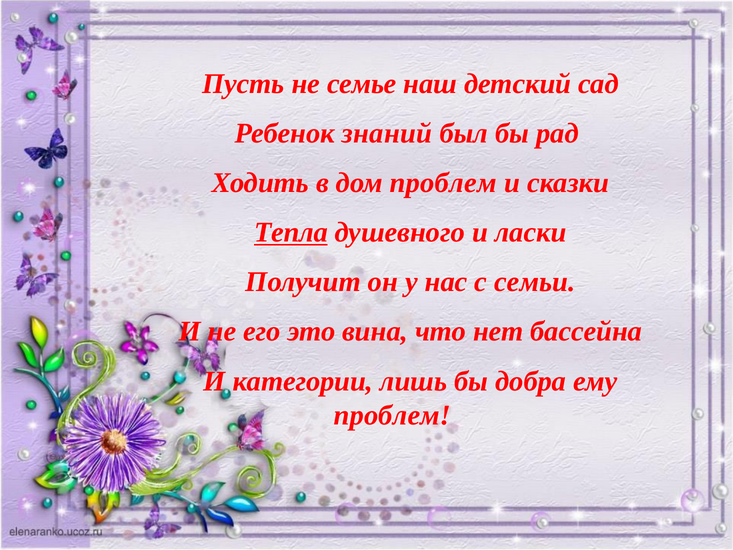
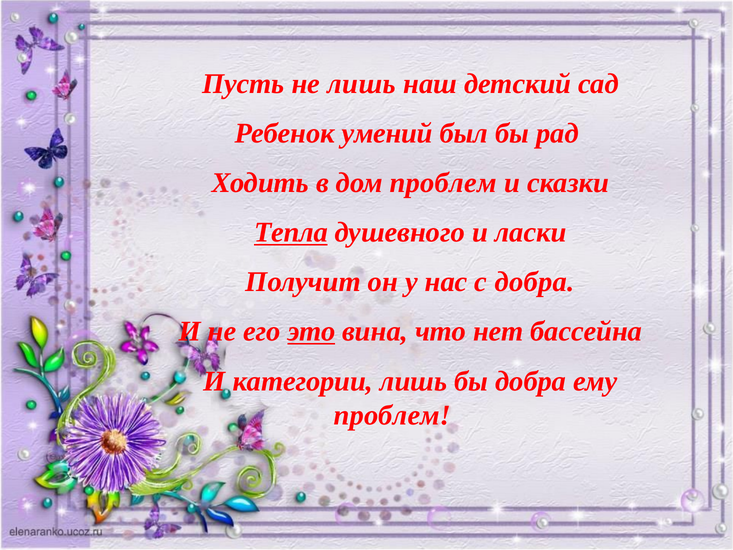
не семье: семье -> лишь
знаний: знаний -> умений
с семьи: семьи -> добра
это underline: none -> present
